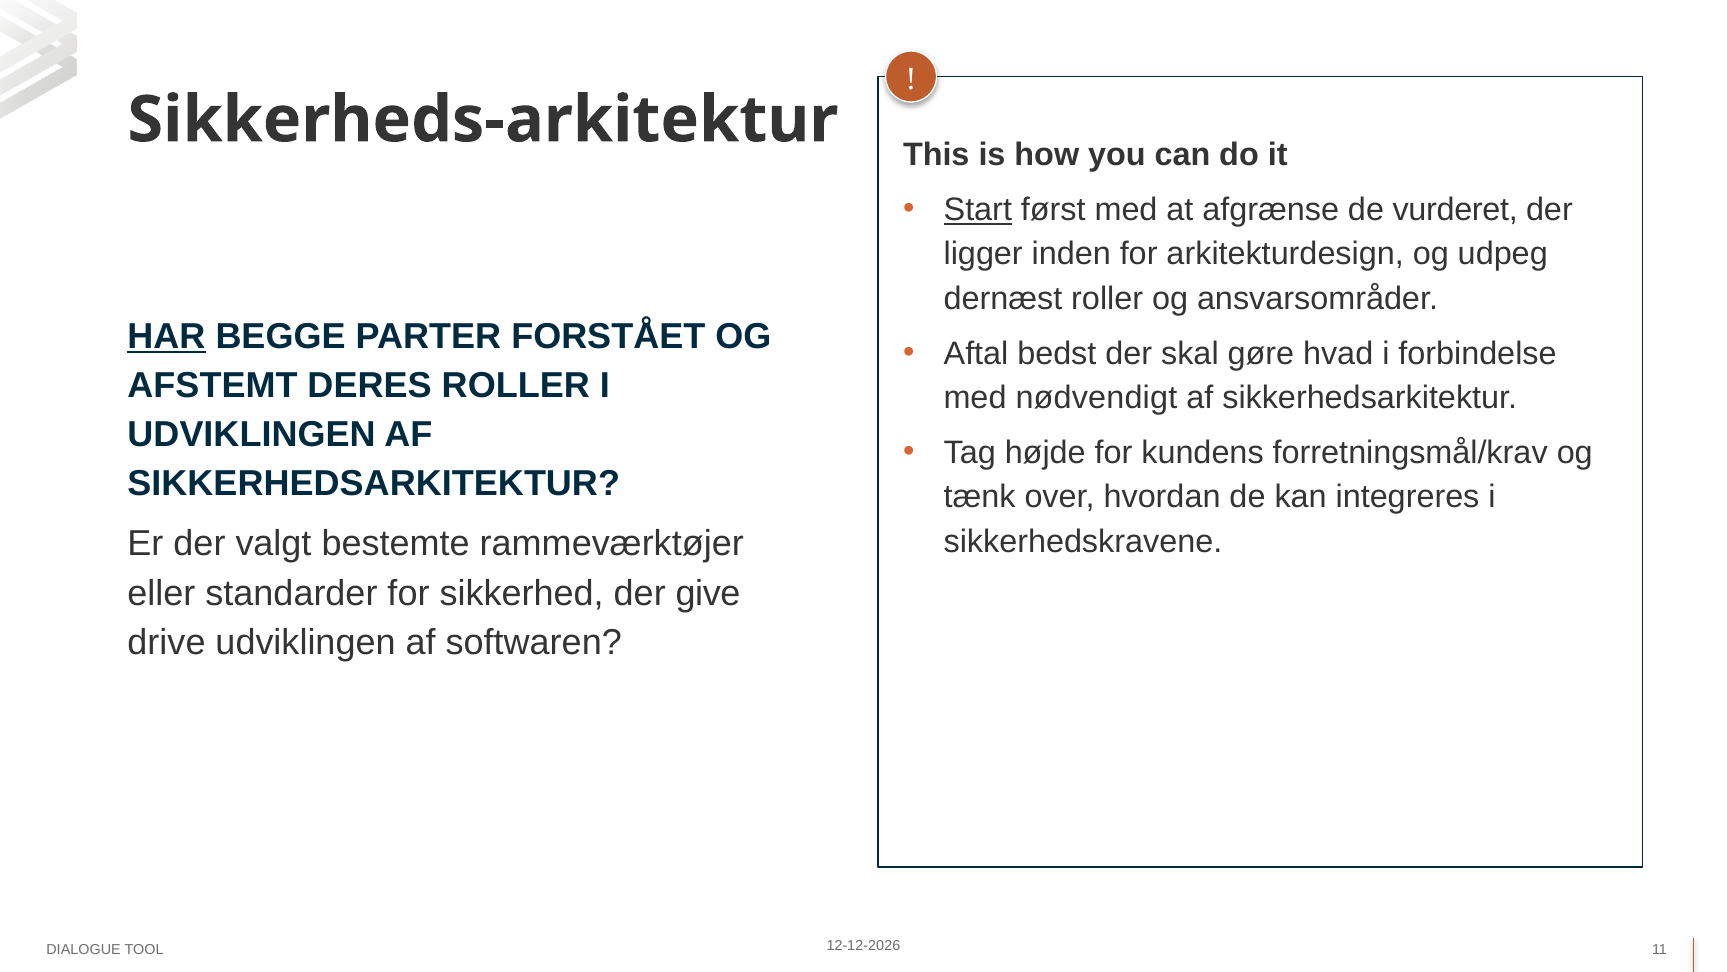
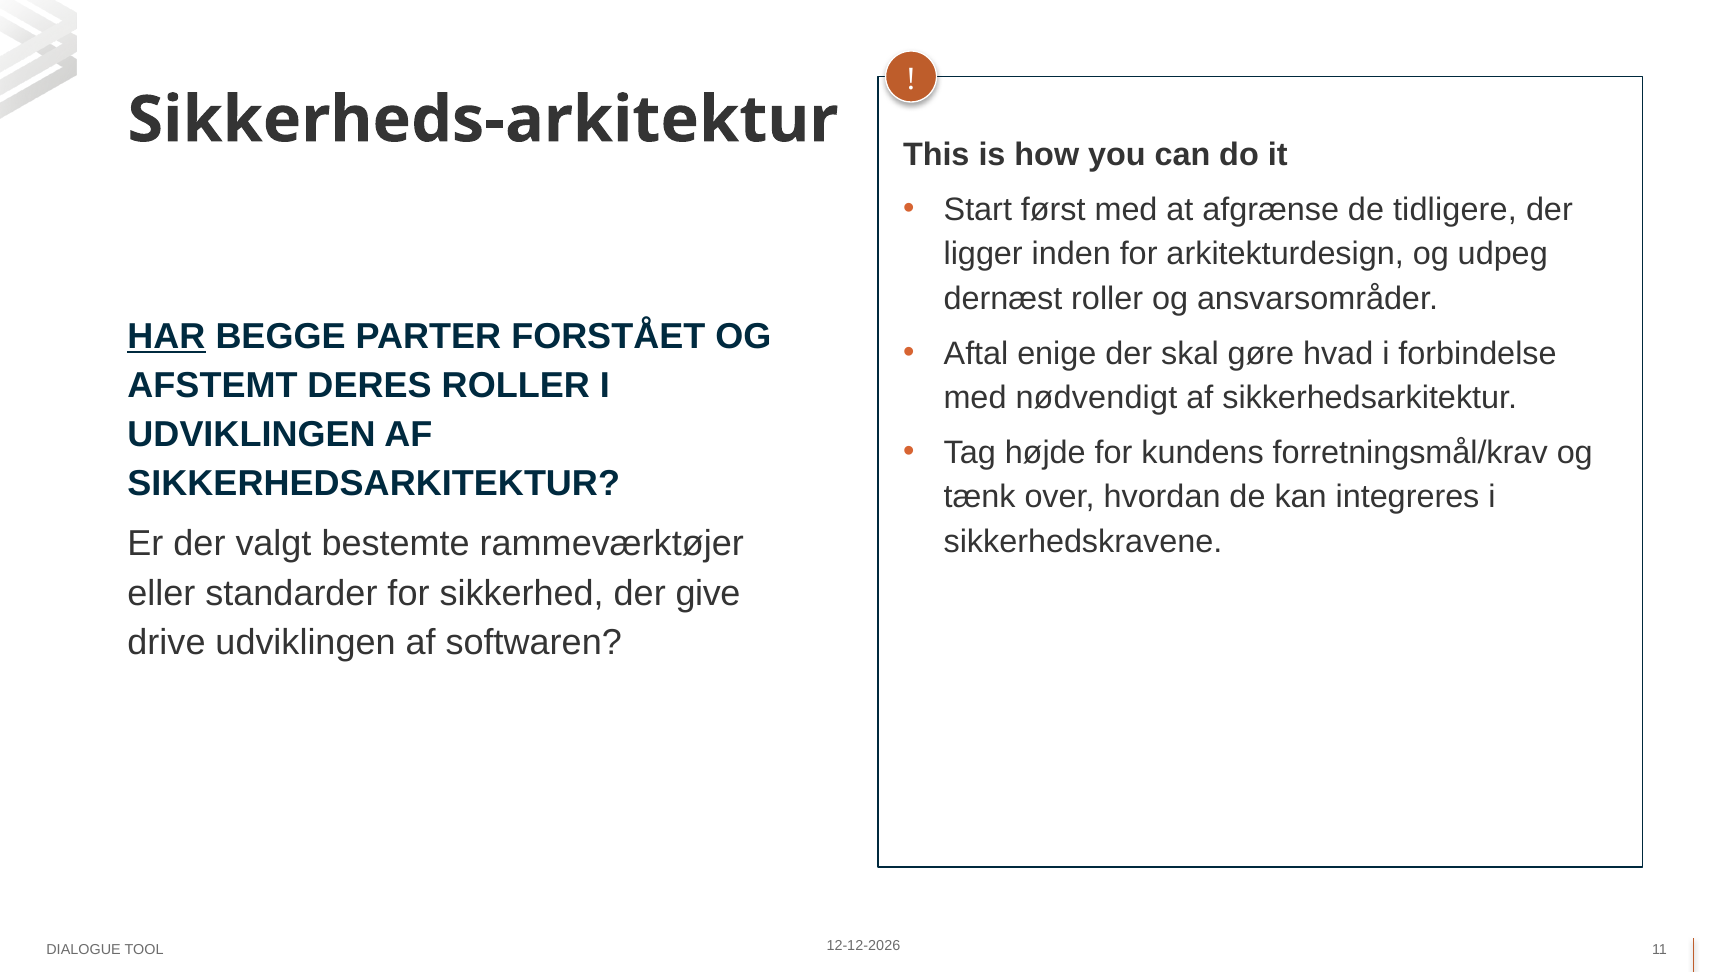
Start underline: present -> none
vurderet: vurderet -> tidligere
bedst: bedst -> enige
